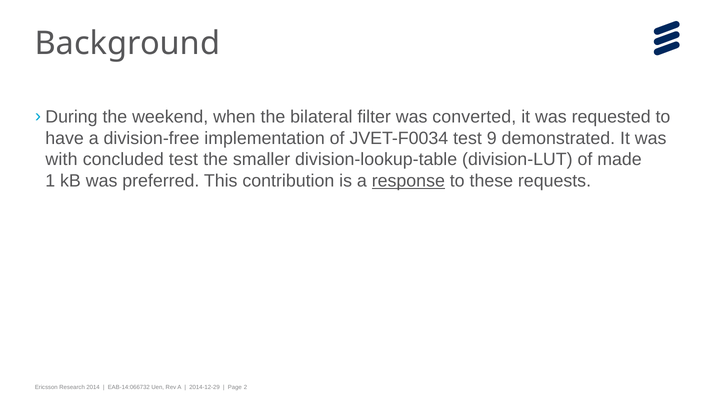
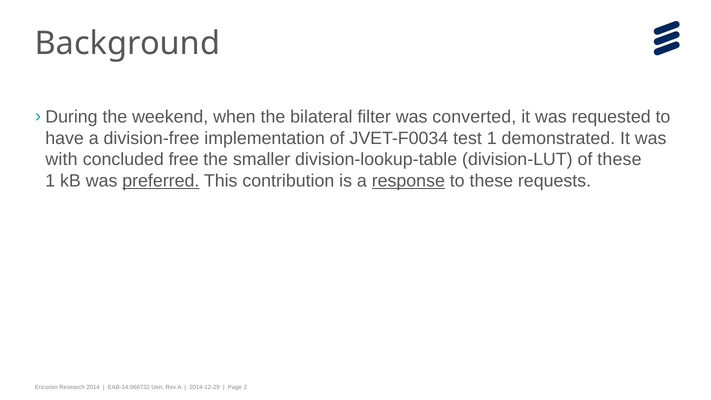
test 9: 9 -> 1
concluded test: test -> free
of made: made -> these
preferred underline: none -> present
